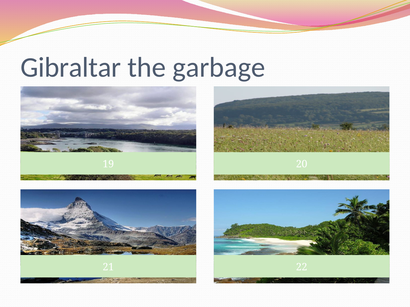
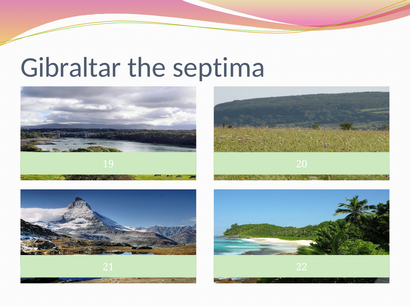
garbage: garbage -> septima
